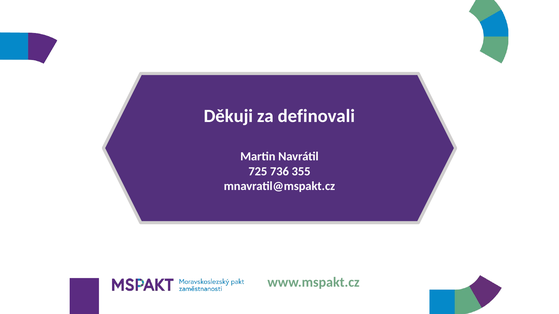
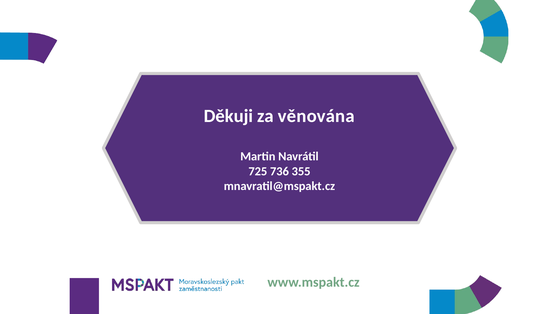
definovali: definovali -> věnována
